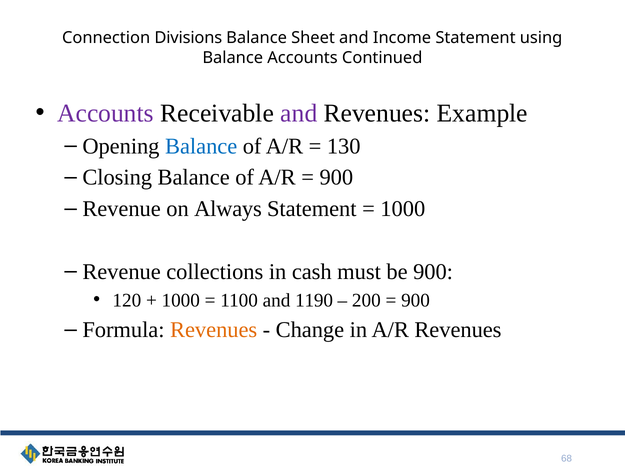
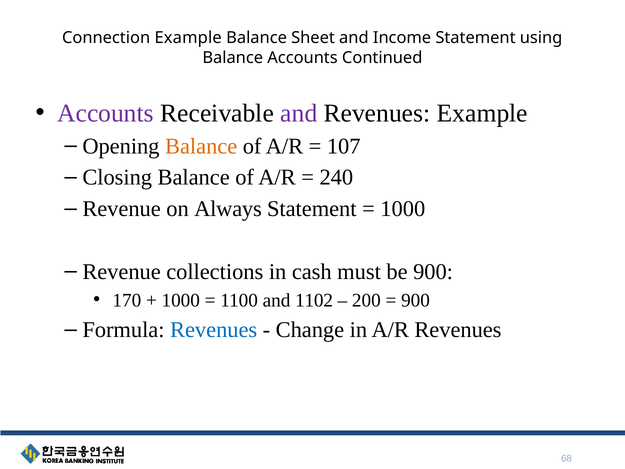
Connection Divisions: Divisions -> Example
Balance at (201, 146) colour: blue -> orange
130: 130 -> 107
900 at (336, 177): 900 -> 240
120: 120 -> 170
1190: 1190 -> 1102
Revenues at (214, 330) colour: orange -> blue
